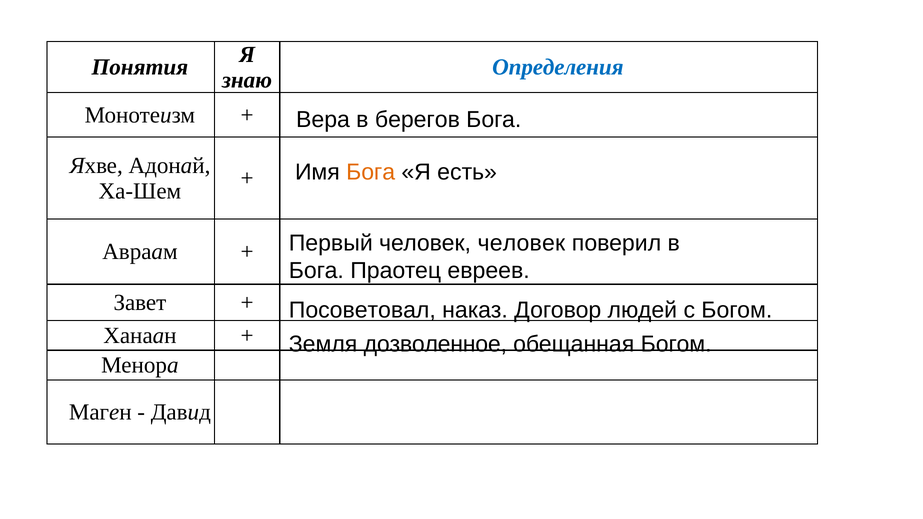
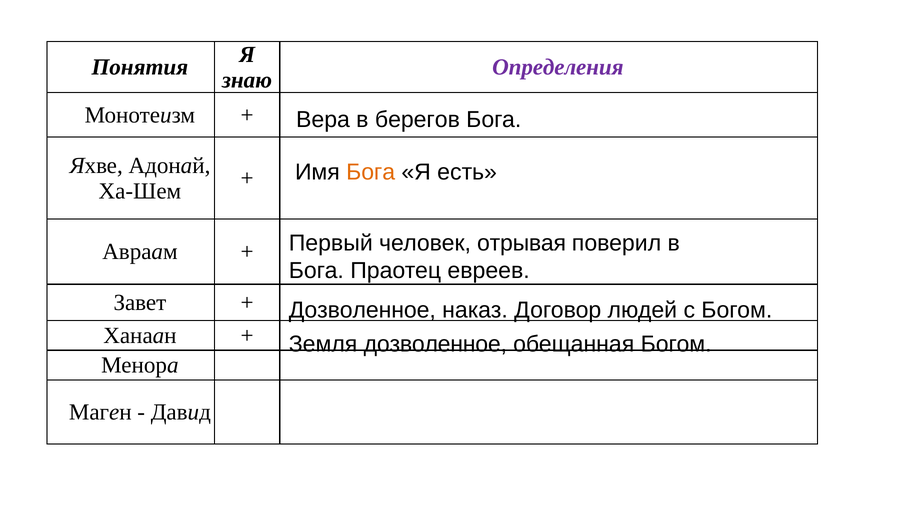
Определения colour: blue -> purple
человек человек: человек -> отрывая
Посоветовал at (362, 310): Посоветовал -> Дозволенное
